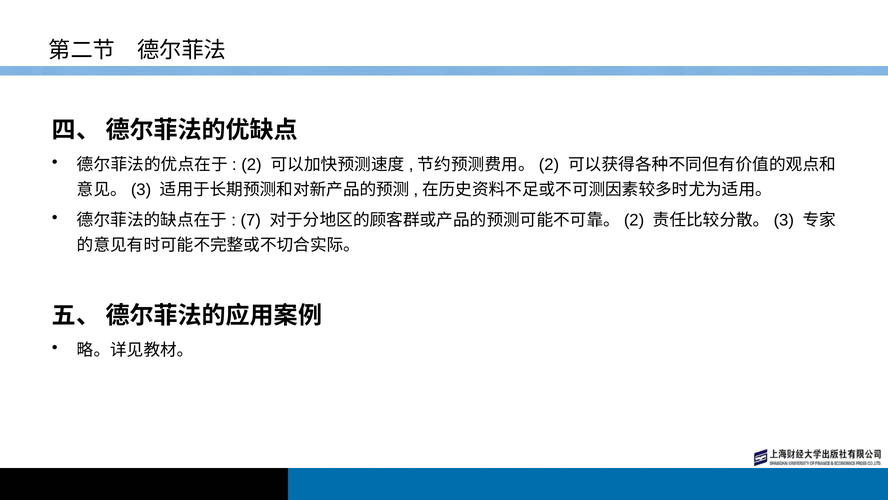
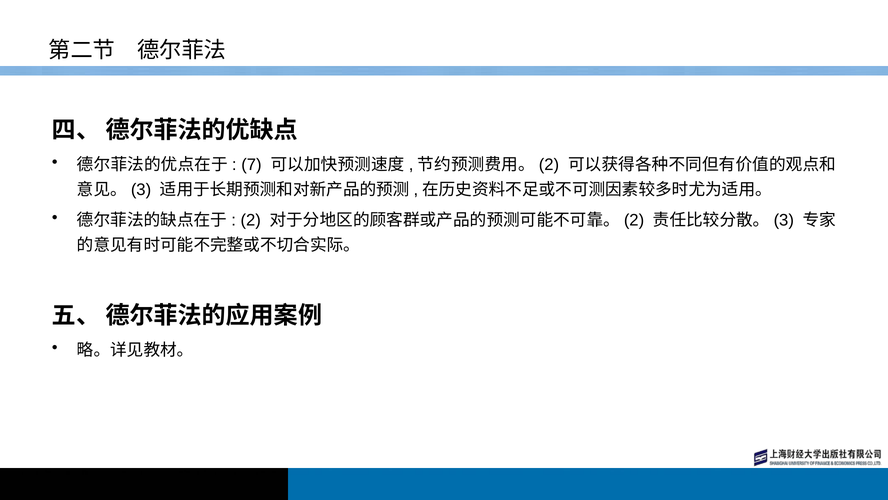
2: 2 -> 7
7: 7 -> 2
